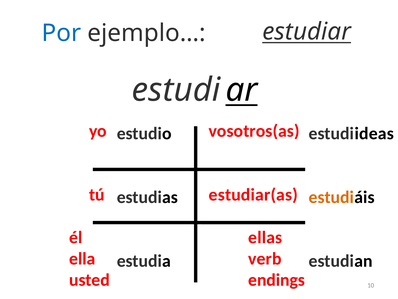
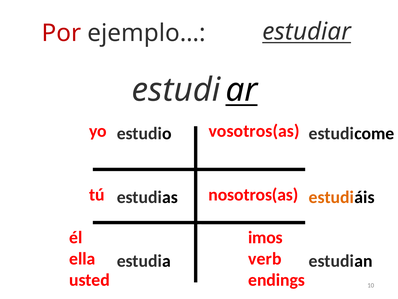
Por colour: blue -> red
ideas: ideas -> come
estudiar(as: estudiar(as -> nosotros(as
ellas: ellas -> imos
